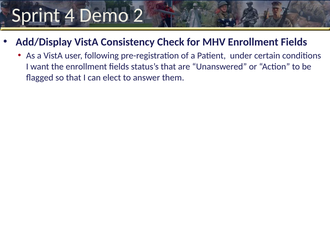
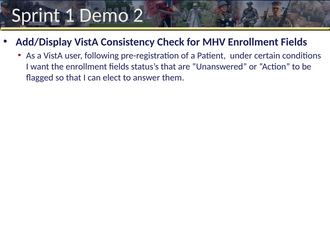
4: 4 -> 1
